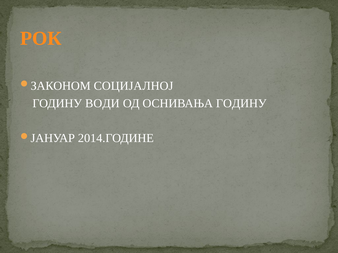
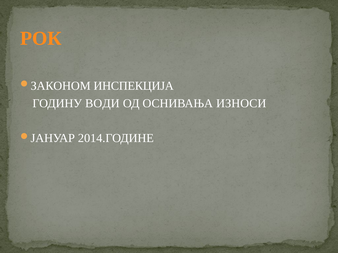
СОЦИЈАЛНОЈ: СОЦИЈАЛНОЈ -> ИНСПЕКЦИЈА
ОСНИВАЊА ГОДИНУ: ГОДИНУ -> ИЗНОСИ
